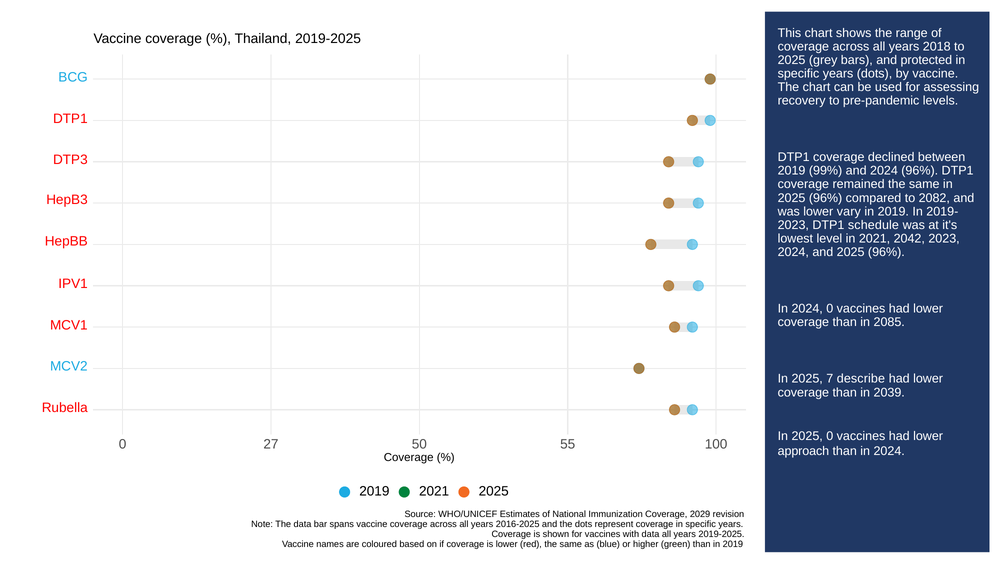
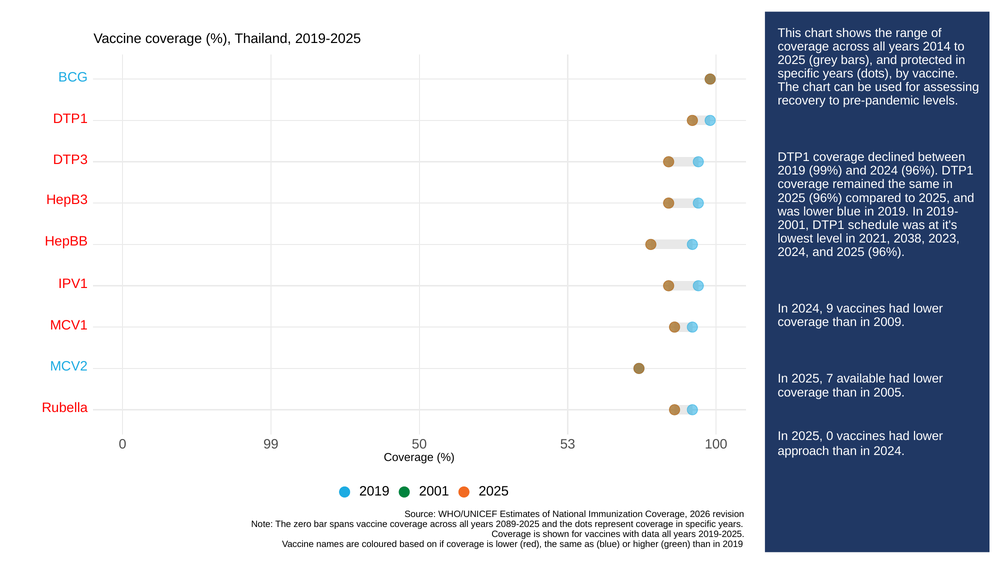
2018: 2018 -> 2014
compared to 2082: 2082 -> 2025
lower vary: vary -> blue
2023 at (793, 225): 2023 -> 2001
2042: 2042 -> 2038
2024 0: 0 -> 9
2085: 2085 -> 2009
describe: describe -> available
2039: 2039 -> 2005
27: 27 -> 99
55: 55 -> 53
2019 2021: 2021 -> 2001
2029: 2029 -> 2026
The data: data -> zero
2016-2025: 2016-2025 -> 2089-2025
